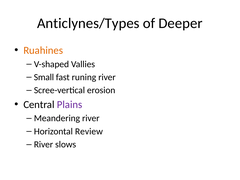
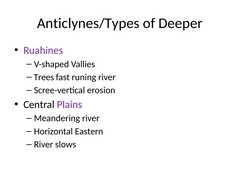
Ruahines colour: orange -> purple
Small: Small -> Trees
Review: Review -> Eastern
